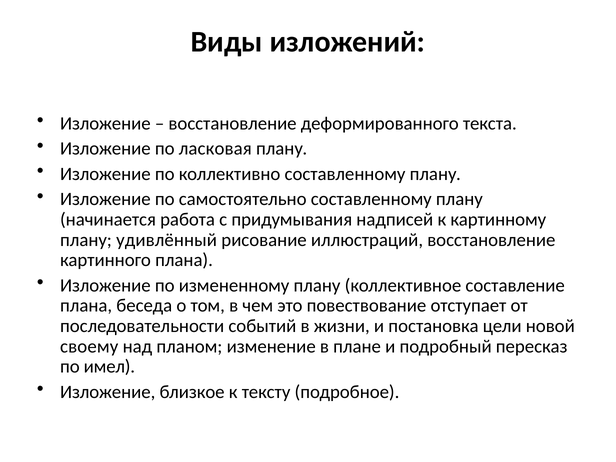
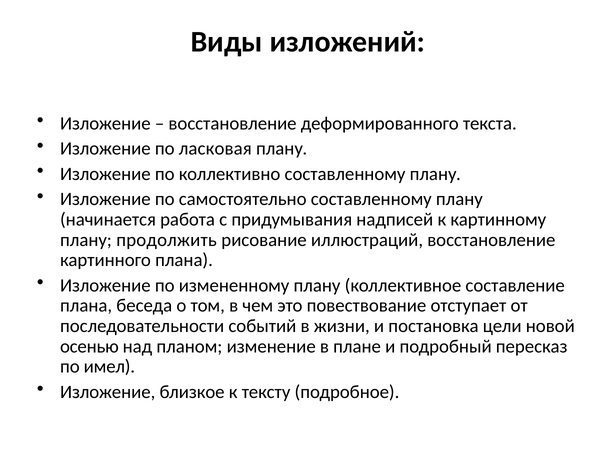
удивлённый: удивлённый -> продолжить
своему: своему -> осенью
